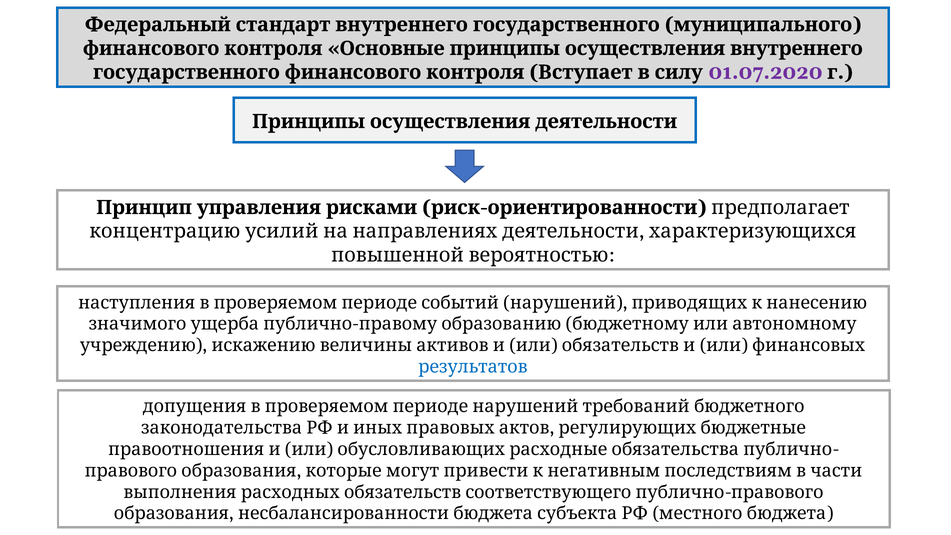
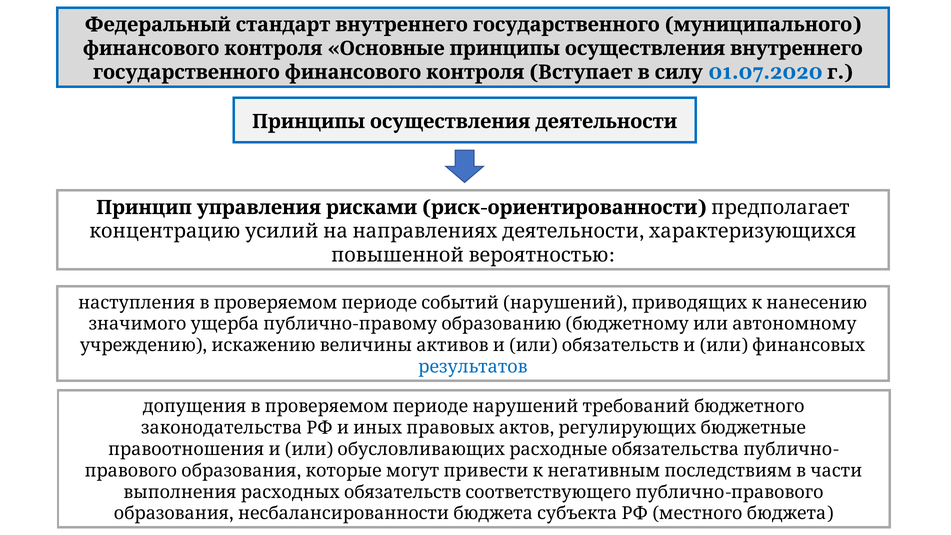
01.07.2020 colour: purple -> blue
